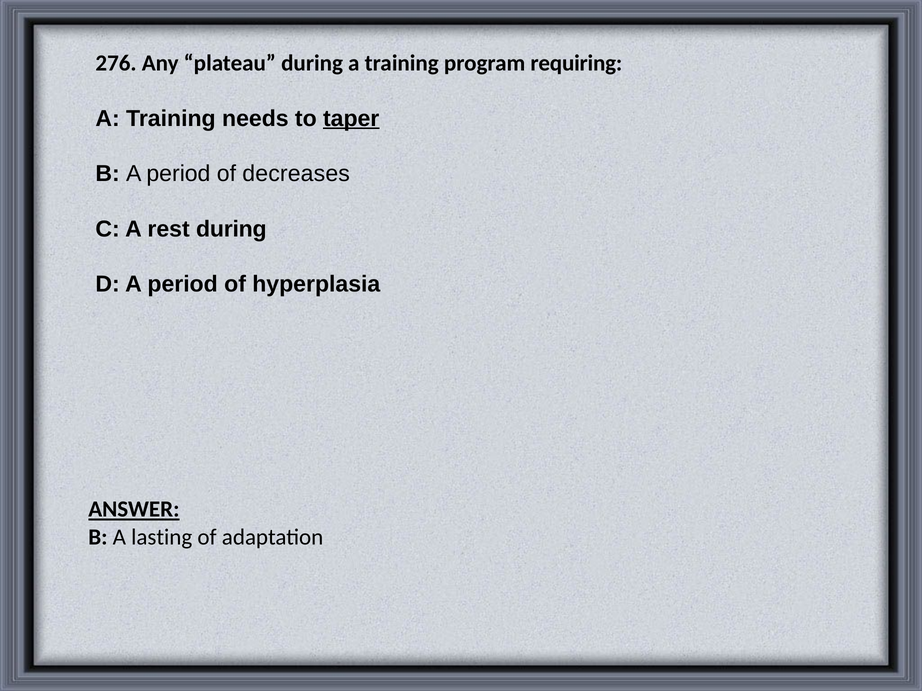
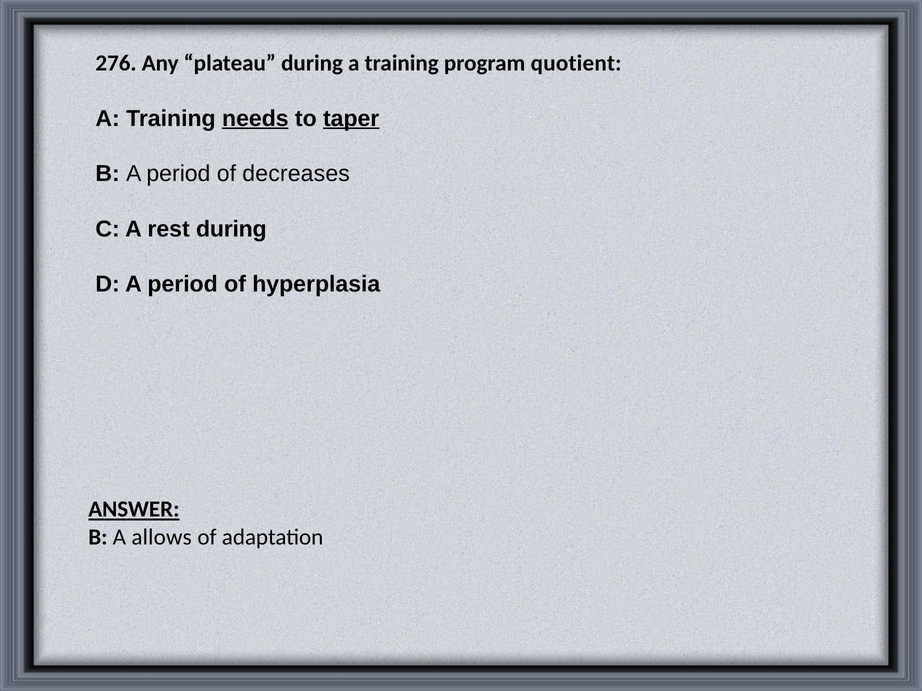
requiring: requiring -> quotient
needs underline: none -> present
lasting: lasting -> allows
